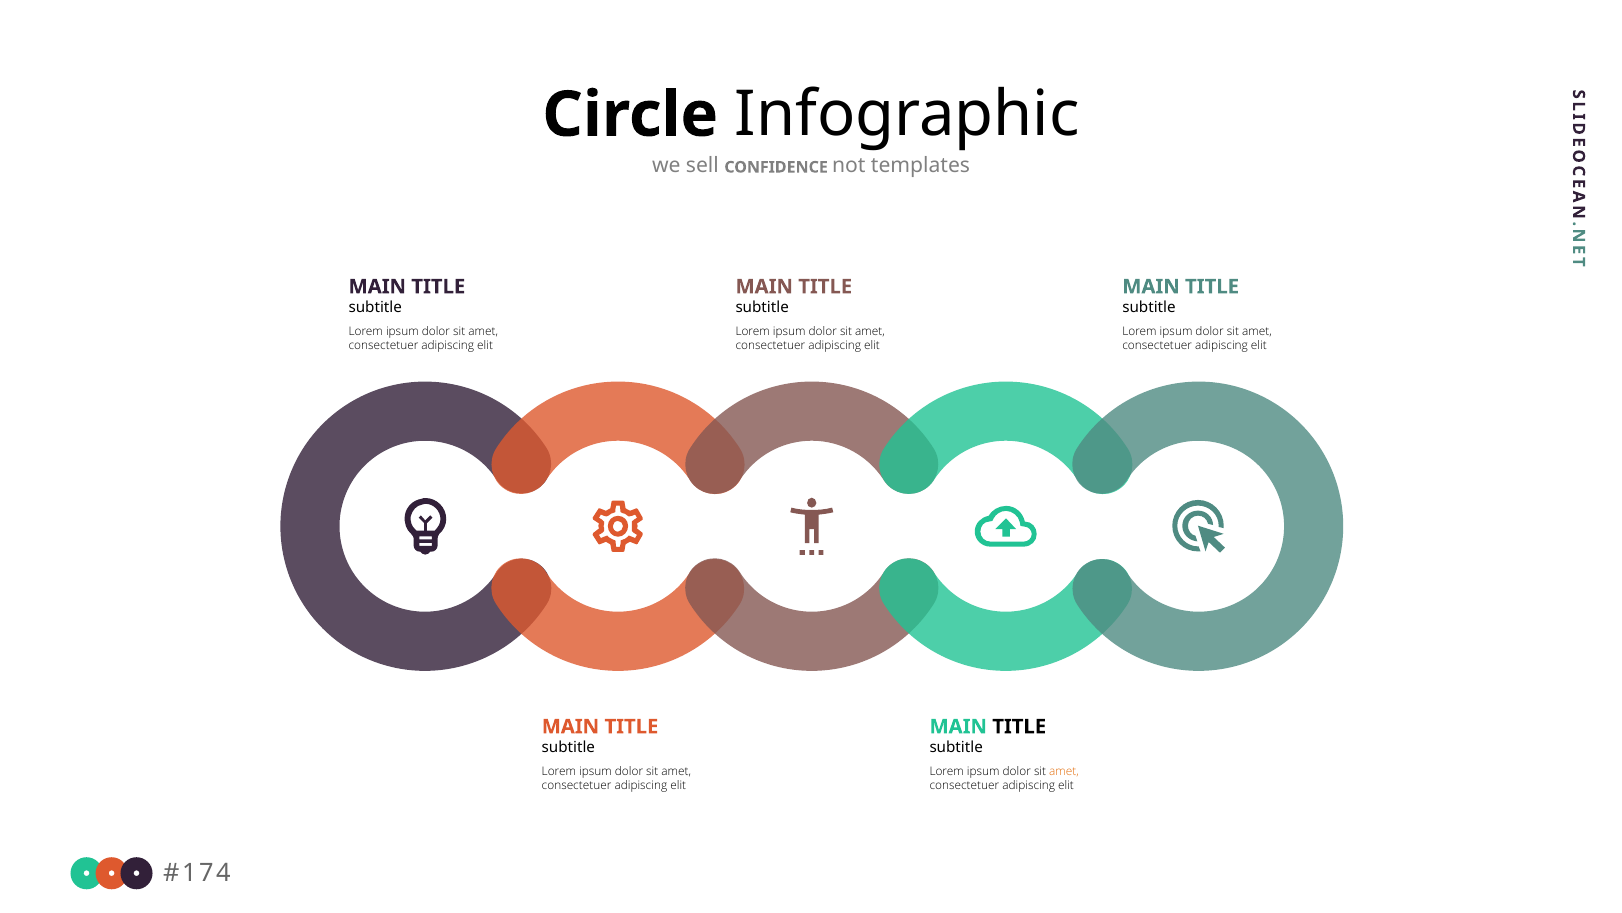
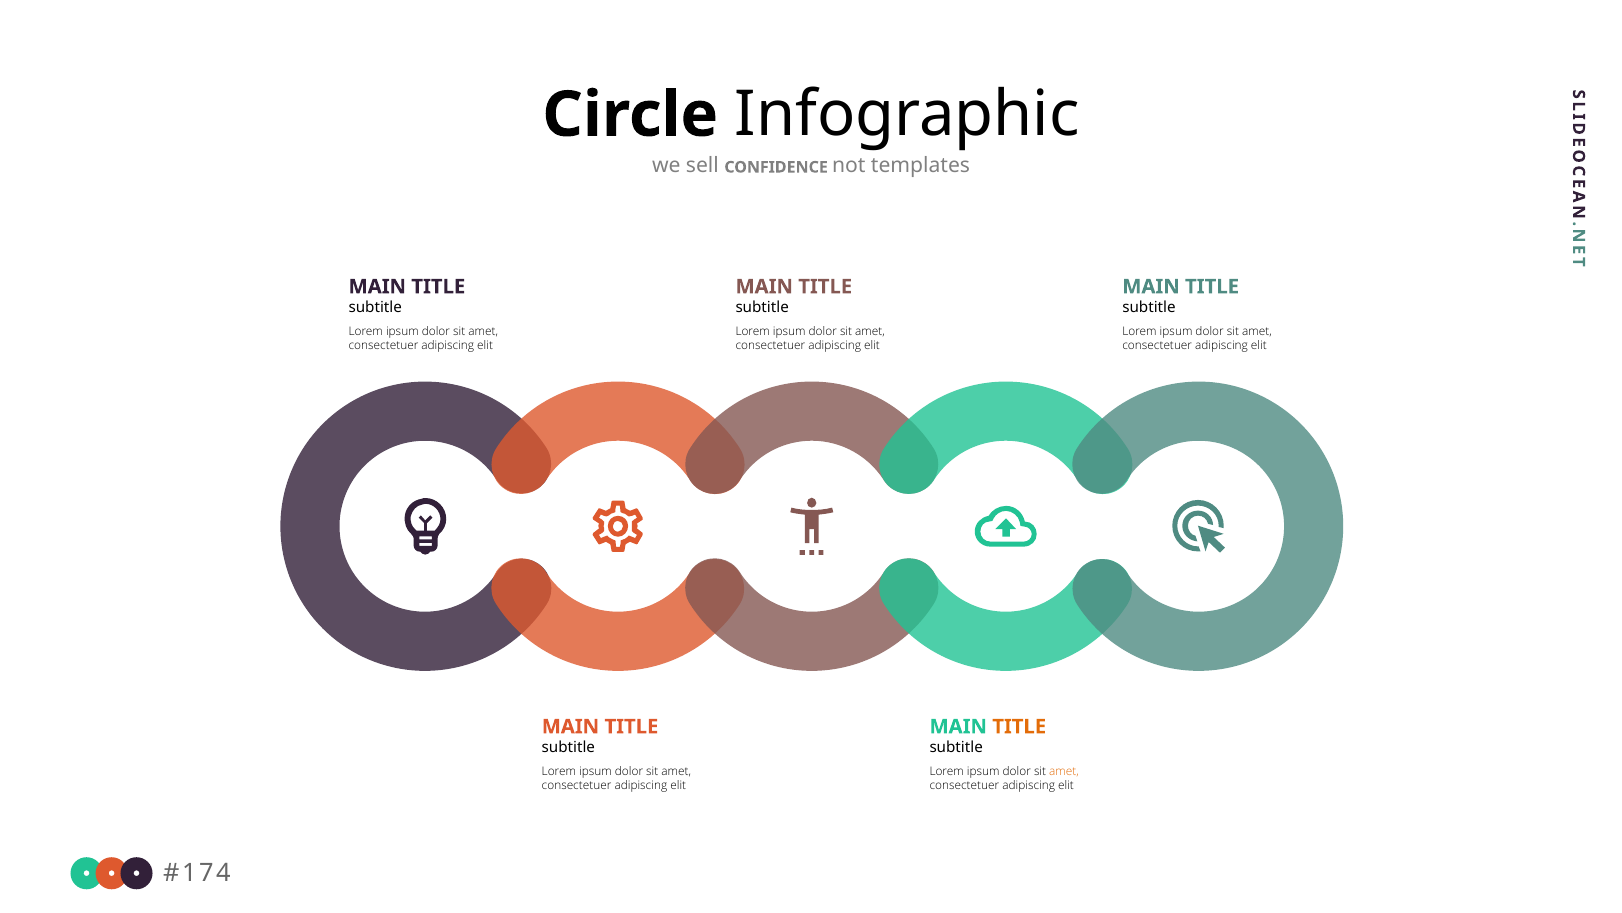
TITLE at (1019, 726) colour: black -> orange
